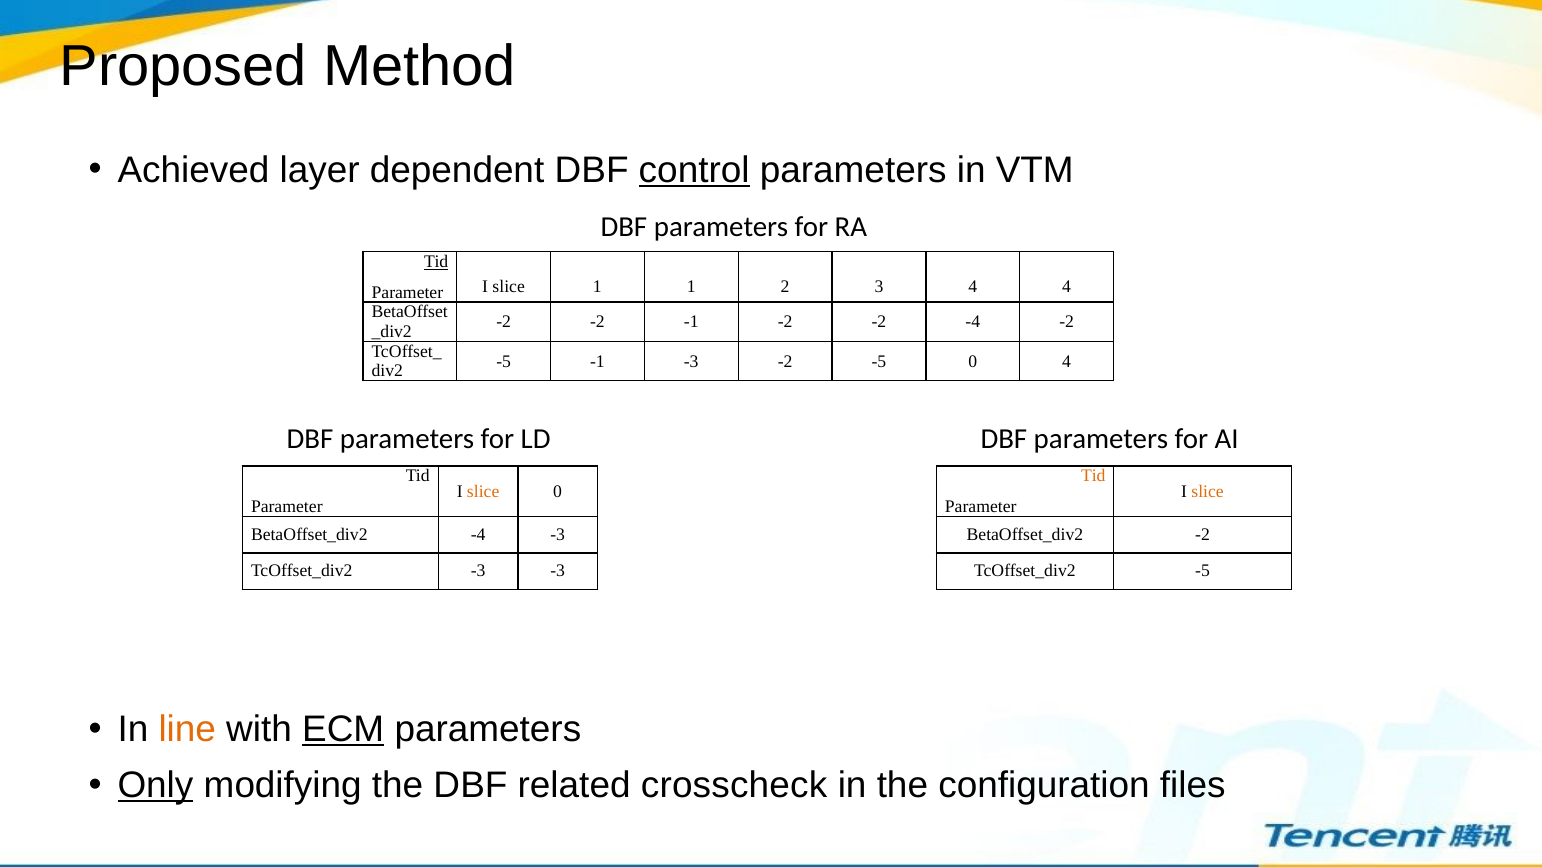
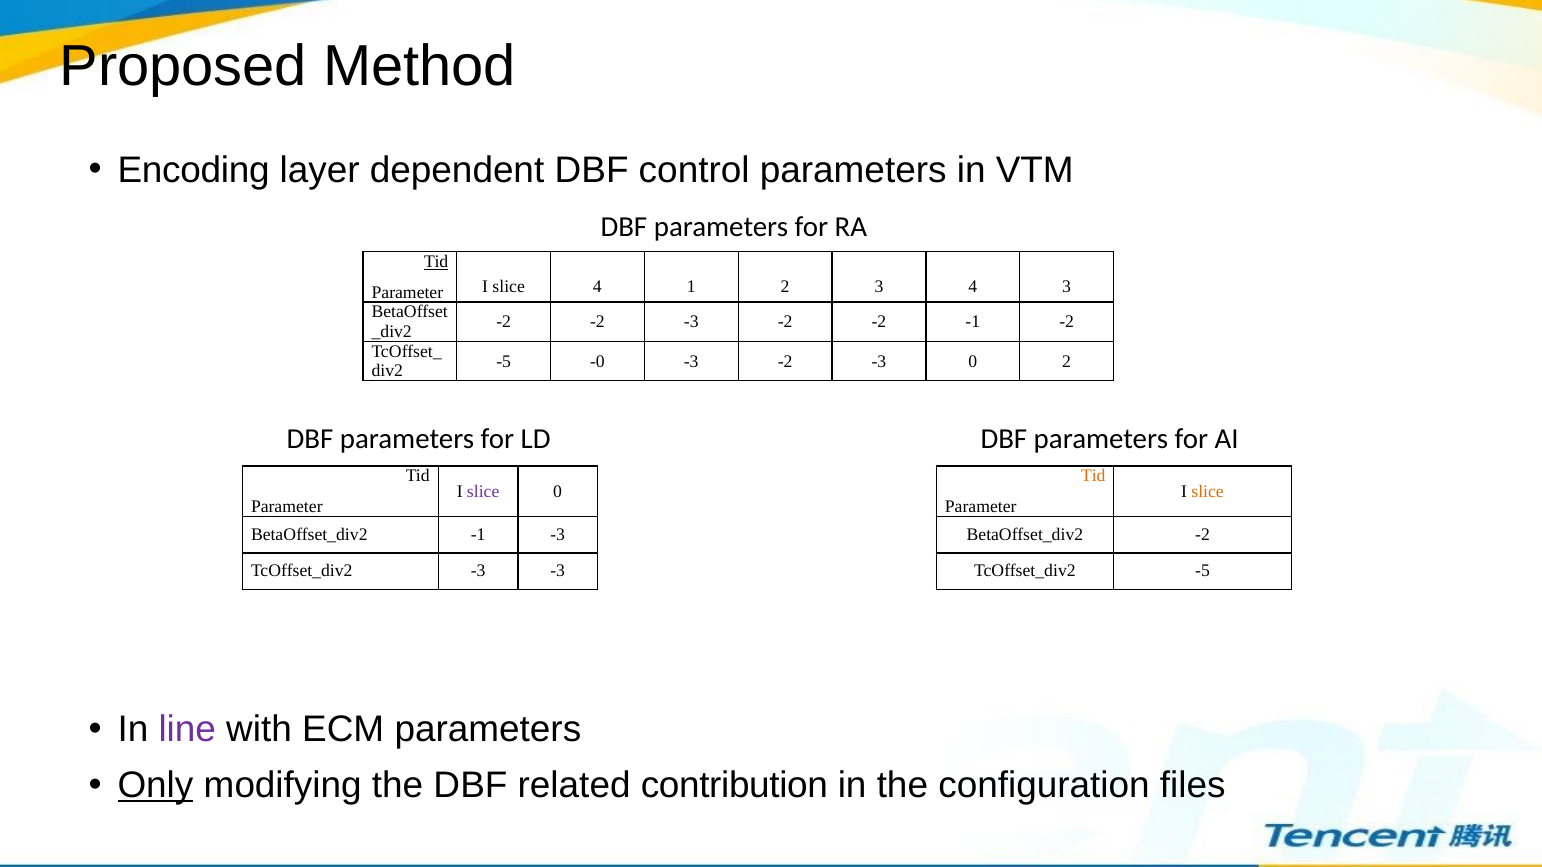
Achieved: Achieved -> Encoding
control underline: present -> none
slice 1: 1 -> 4
4 4: 4 -> 3
-2 -2 -1: -1 -> -3
-2 -4: -4 -> -1
-5 -1: -1 -> -0
-3 -2 -5: -5 -> -3
0 4: 4 -> 2
slice at (483, 492) colour: orange -> purple
-4 at (478, 535): -4 -> -1
line colour: orange -> purple
ECM underline: present -> none
crosscheck: crosscheck -> contribution
